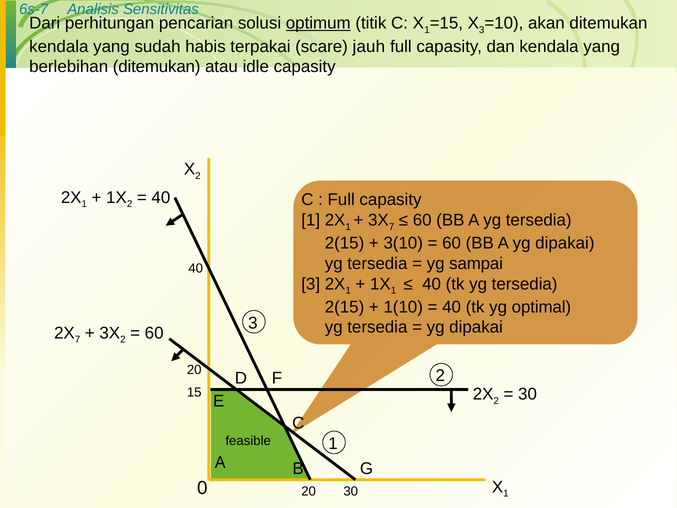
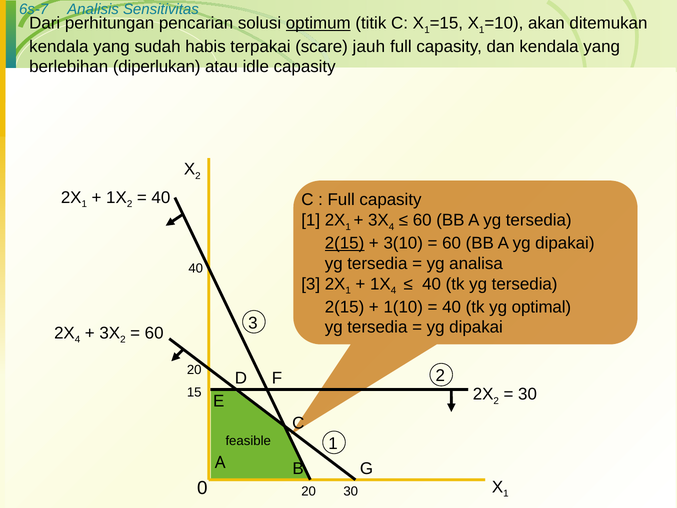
3 at (482, 30): 3 -> 1
berlebihan ditemukan: ditemukan -> diperlukan
7 at (391, 227): 7 -> 4
2(15 at (345, 243) underline: none -> present
sampai: sampai -> analisa
1 at (394, 290): 1 -> 4
7 at (78, 339): 7 -> 4
